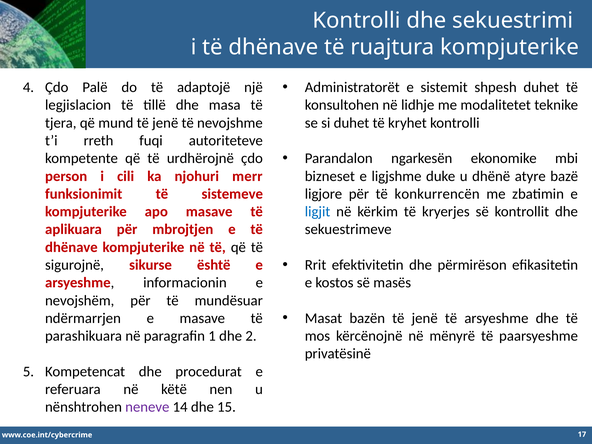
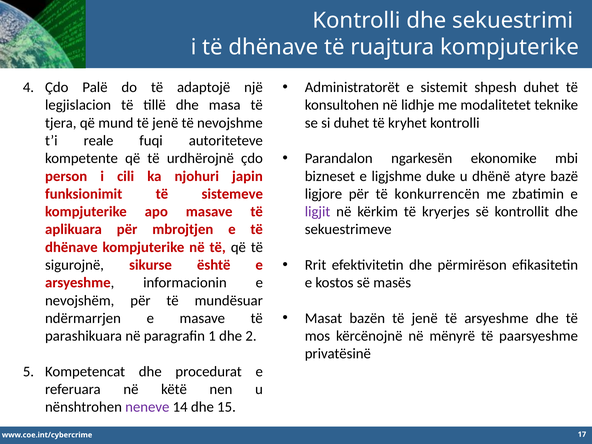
rreth: rreth -> reale
merr: merr -> japin
ligjit colour: blue -> purple
